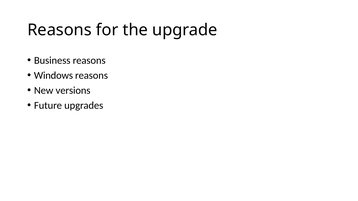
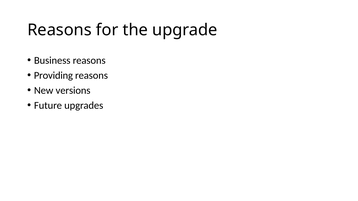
Windows: Windows -> Providing
